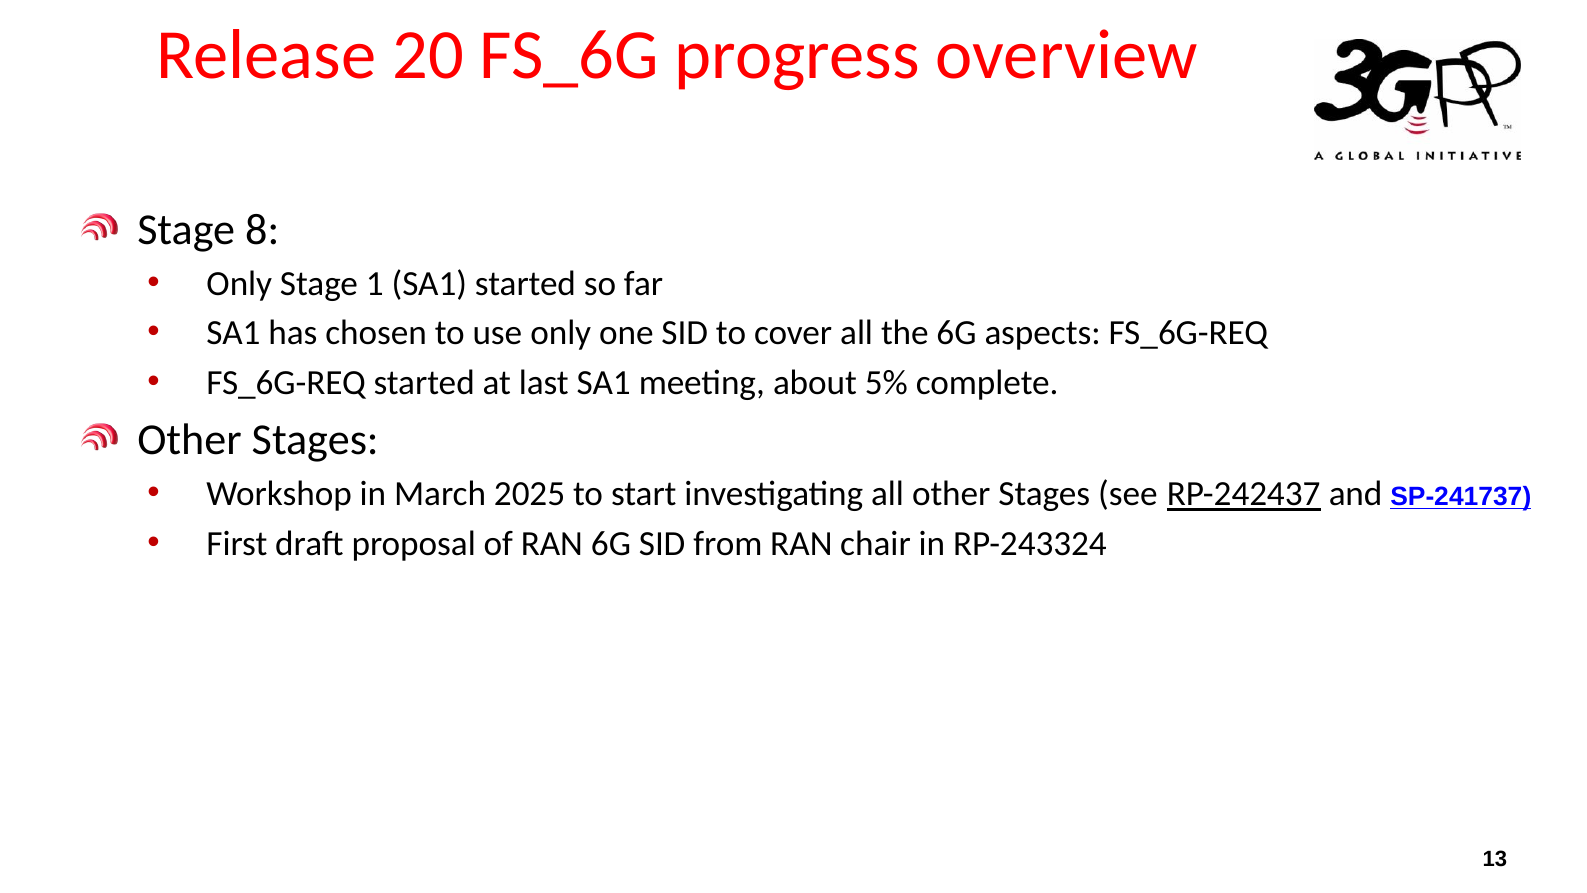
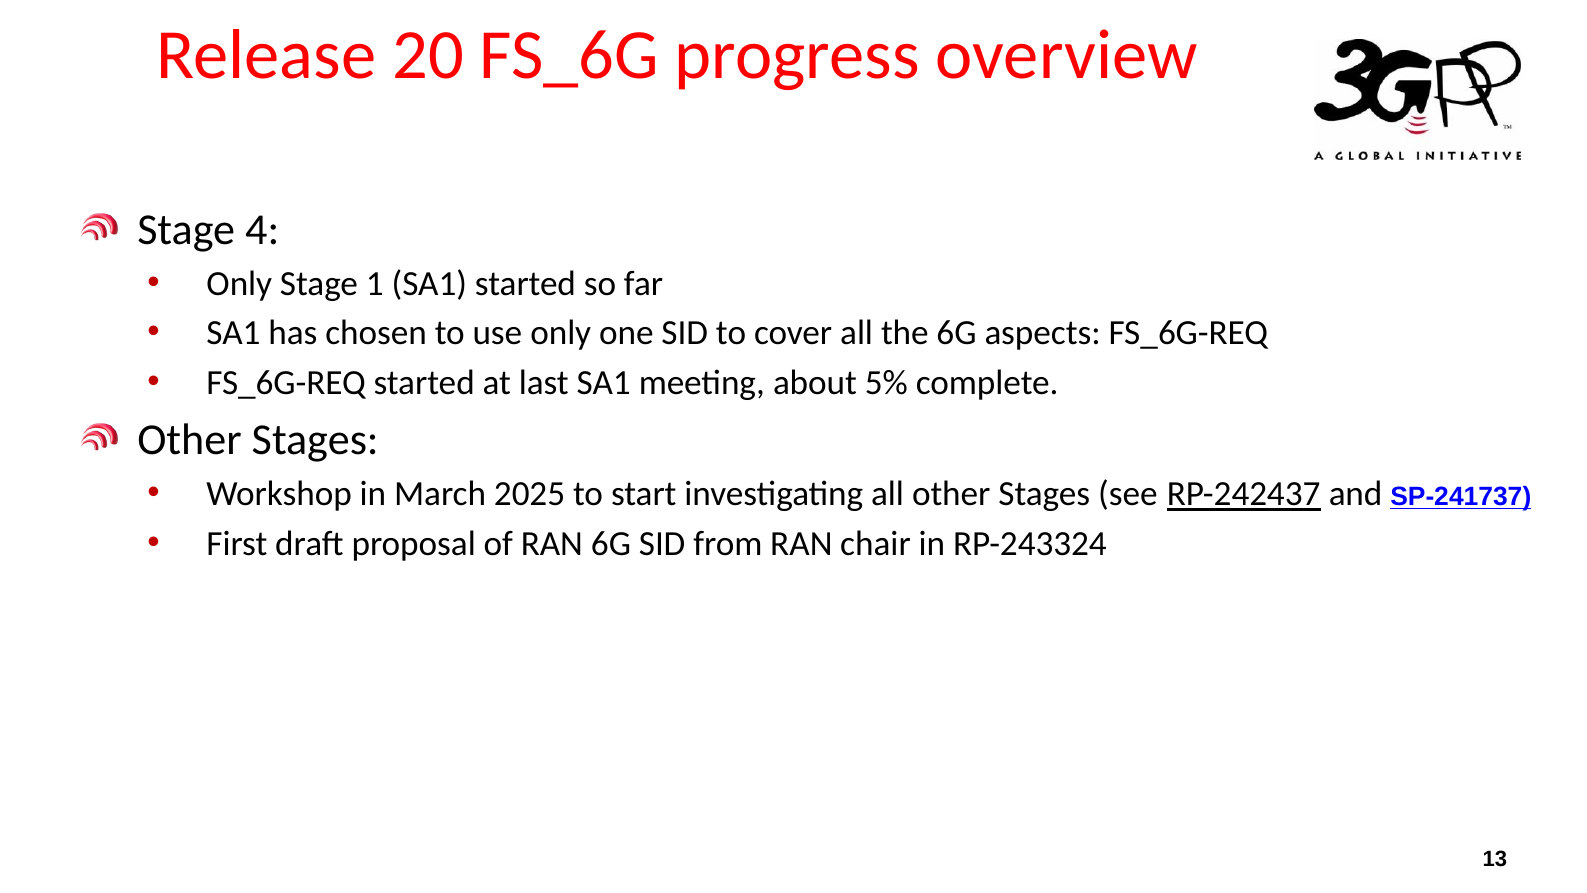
8: 8 -> 4
